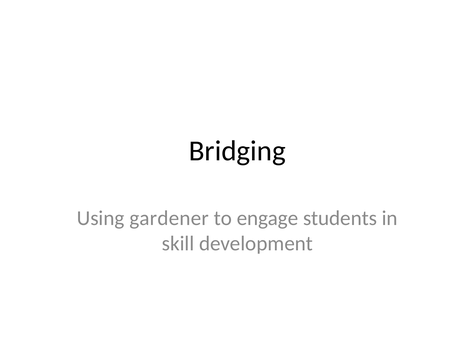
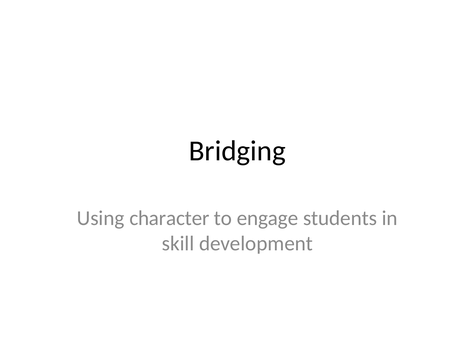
gardener: gardener -> character
